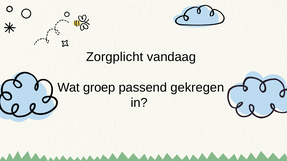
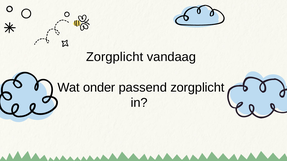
groep: groep -> onder
passend gekregen: gekregen -> zorgplicht
